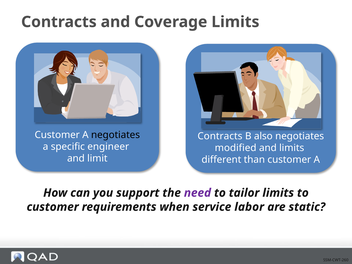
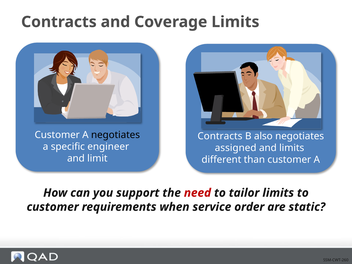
modified: modified -> assigned
need colour: purple -> red
labor: labor -> order
